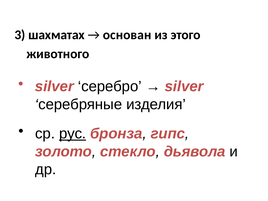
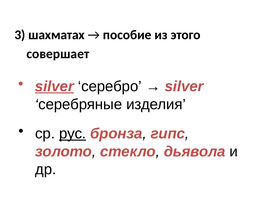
основан: основан -> пособие
животного: животного -> совершает
silver at (54, 86) underline: none -> present
